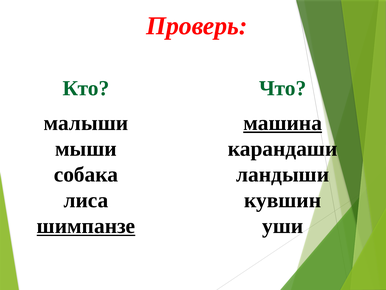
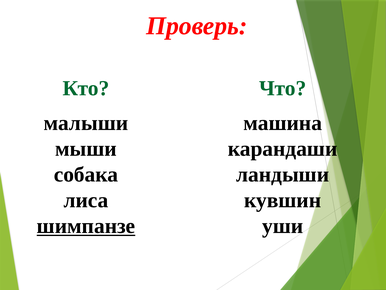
машина underline: present -> none
